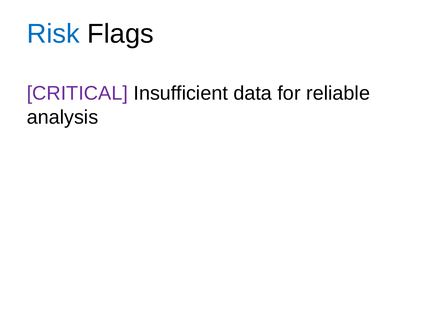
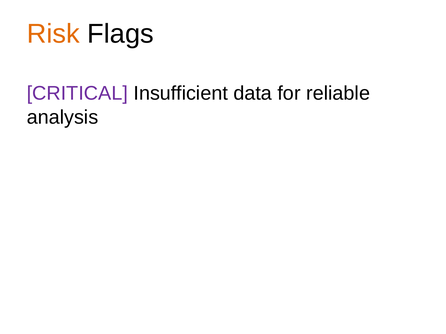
Risk colour: blue -> orange
